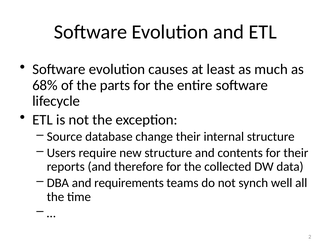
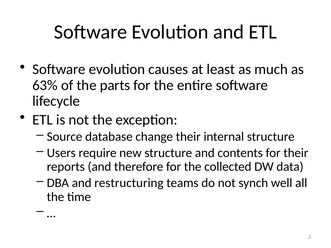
68%: 68% -> 63%
requirements: requirements -> restructuring
